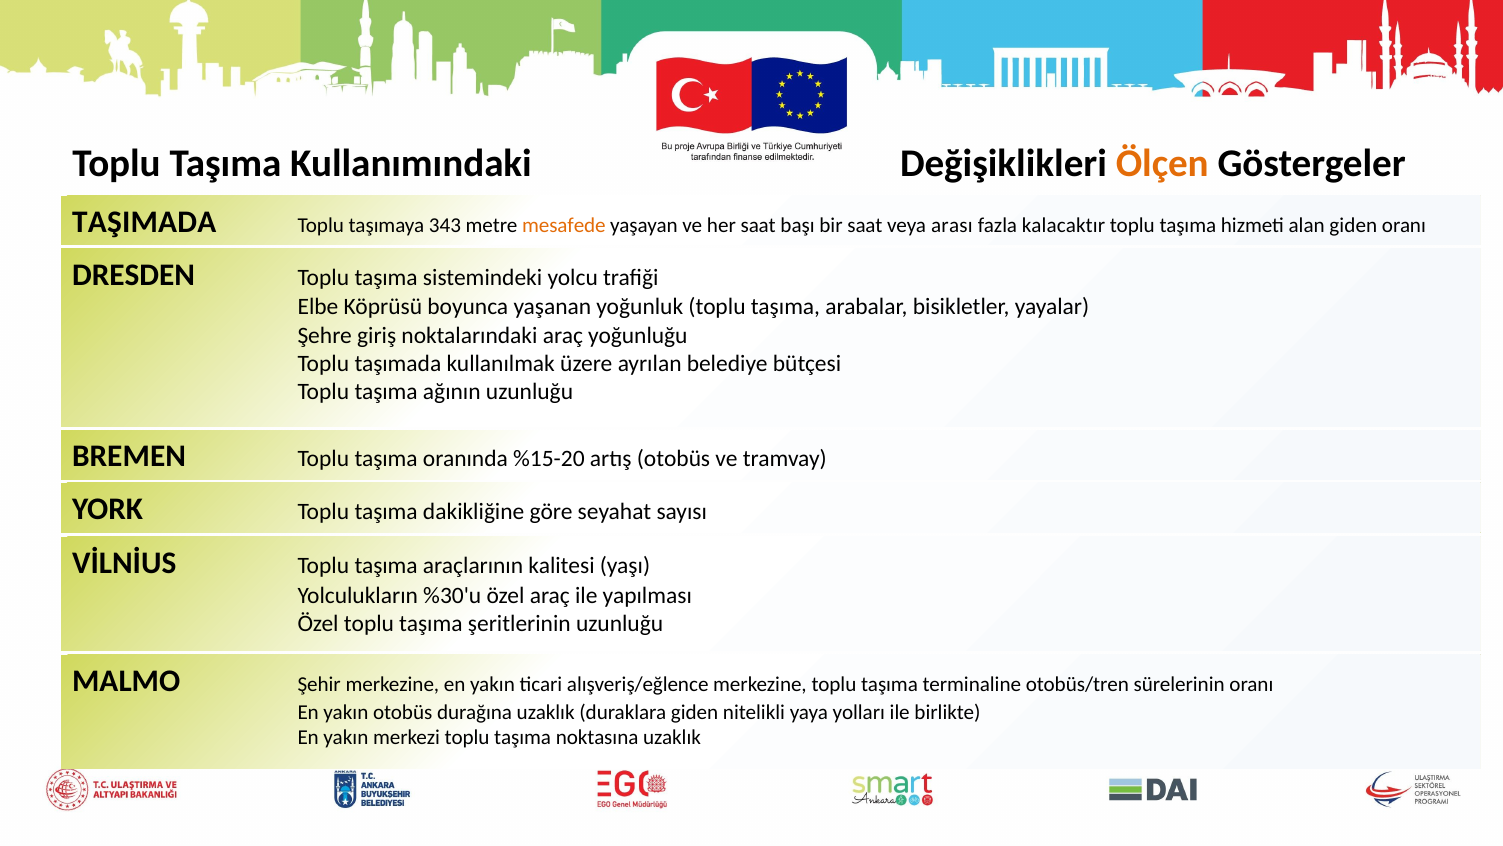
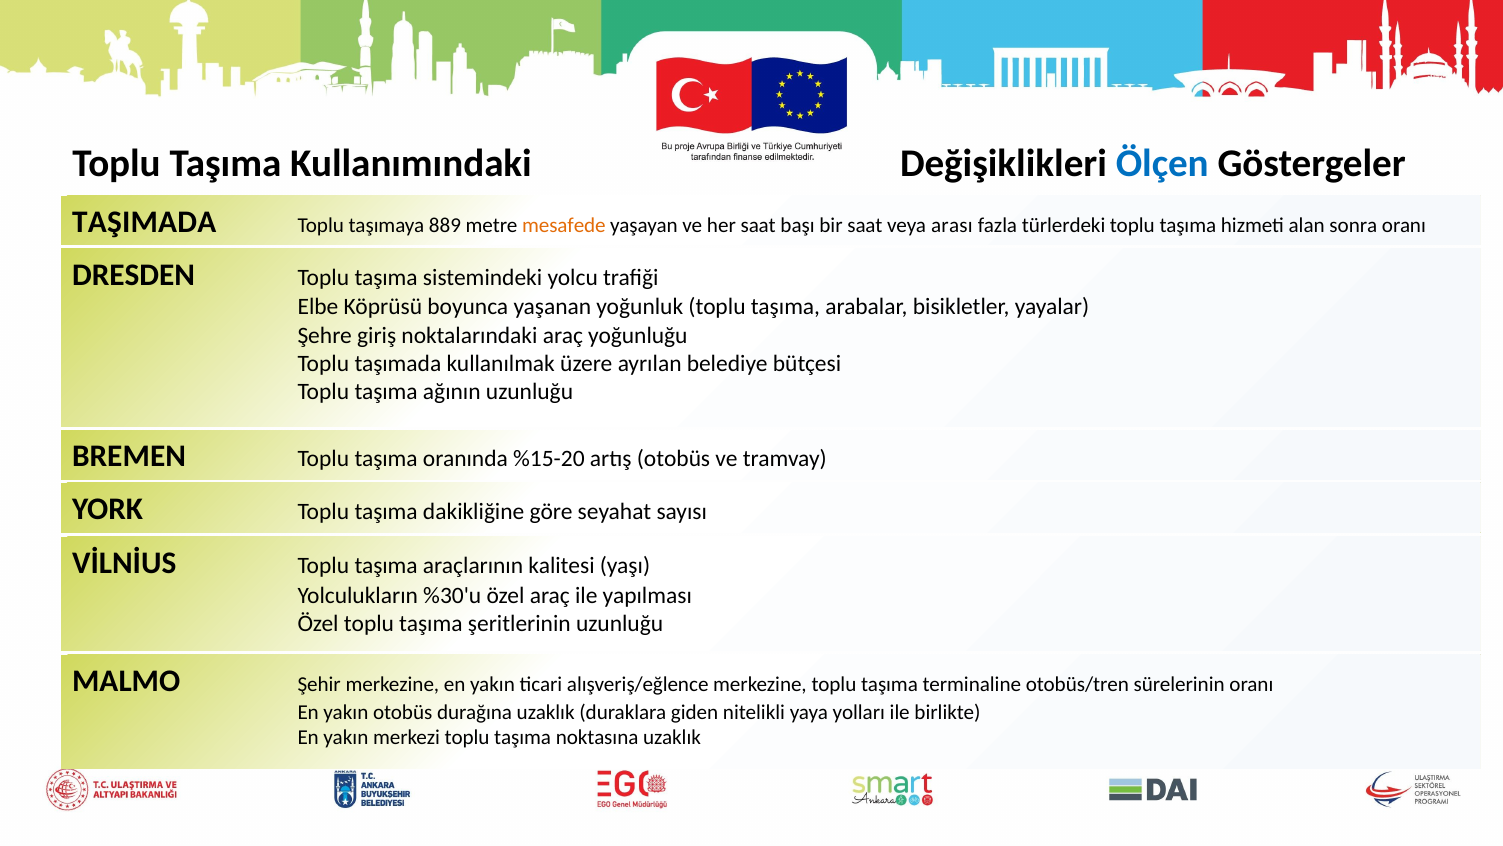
Ölçen colour: orange -> blue
343: 343 -> 889
kalacaktır: kalacaktır -> türlerdeki
alan giden: giden -> sonra
